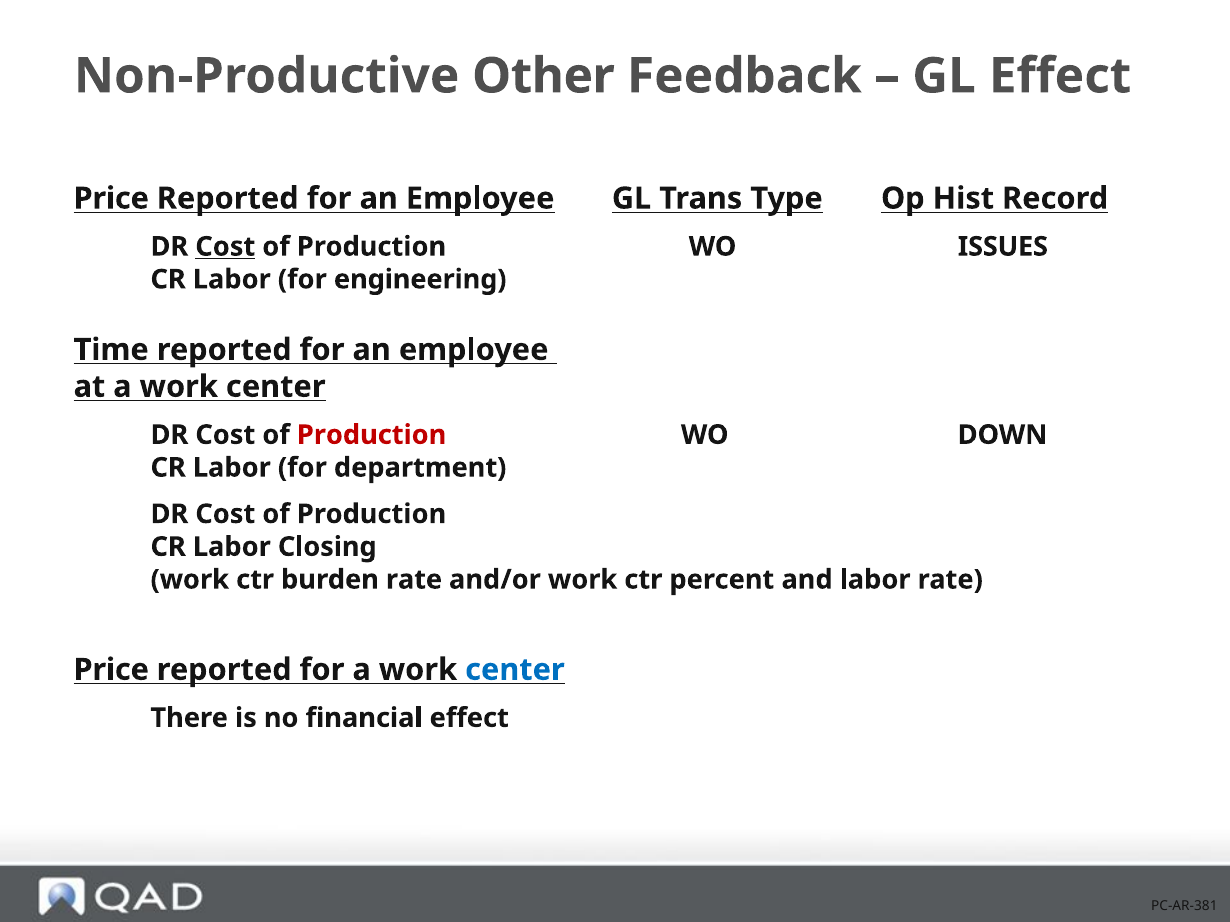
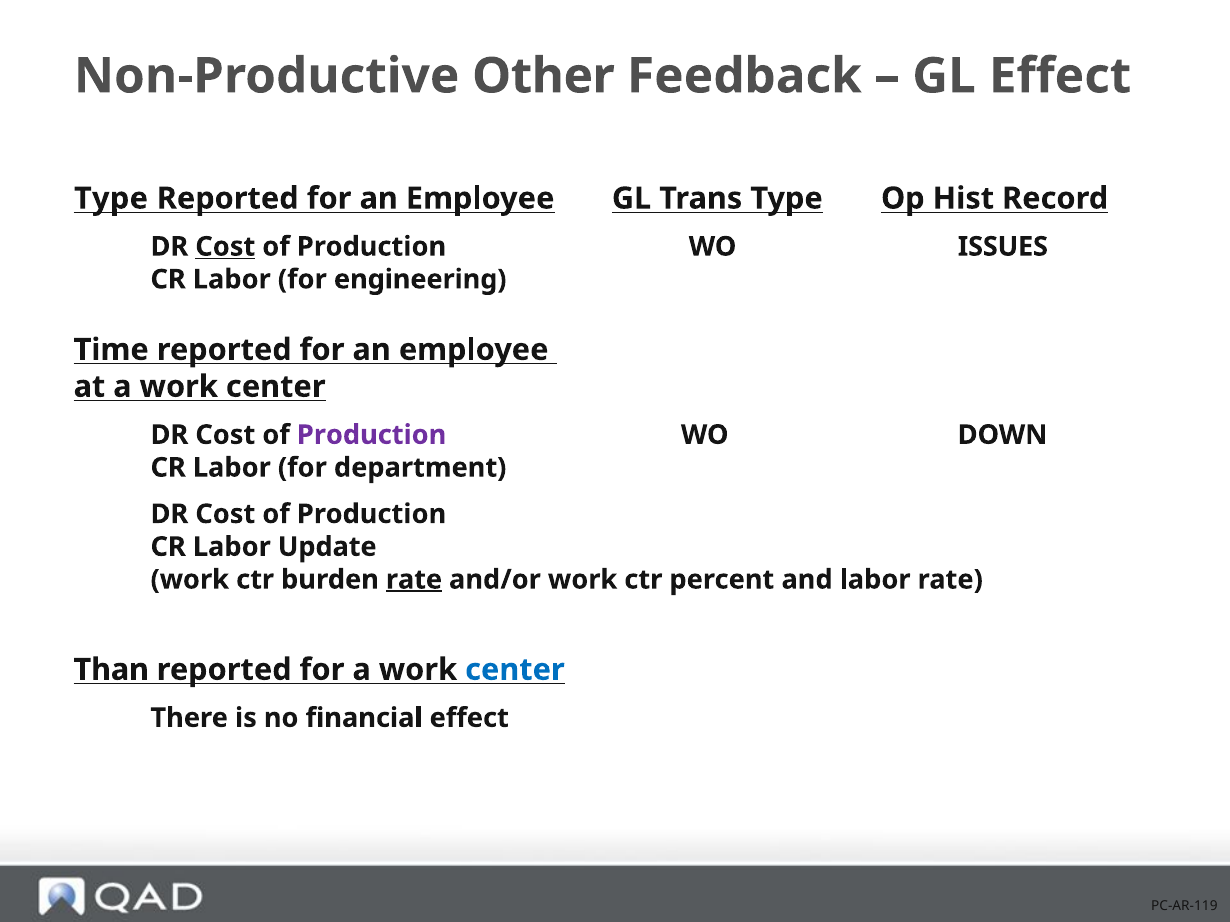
Price at (111, 199): Price -> Type
Production at (372, 435) colour: red -> purple
Closing: Closing -> Update
rate at (414, 580) underline: none -> present
Price at (111, 670): Price -> Than
PC-AR-381: PC-AR-381 -> PC-AR-119
